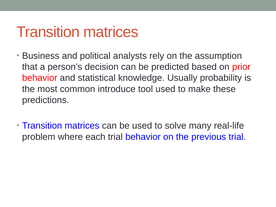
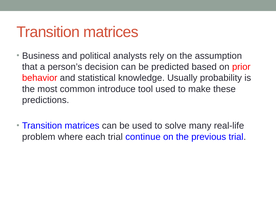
trial behavior: behavior -> continue
